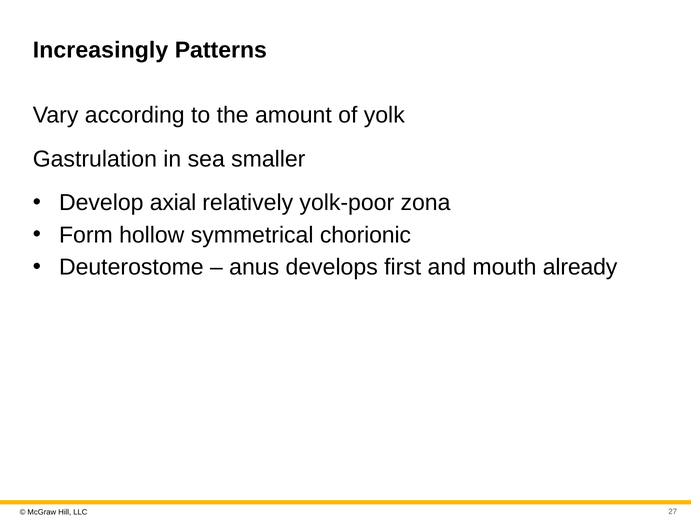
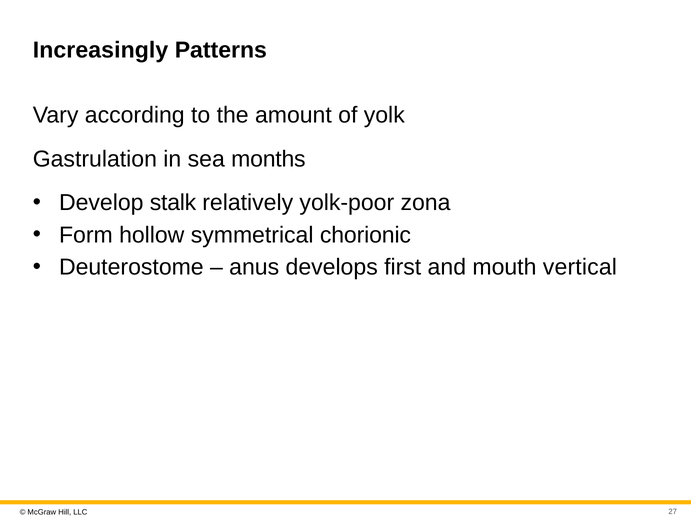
smaller: smaller -> months
axial: axial -> stalk
already: already -> vertical
